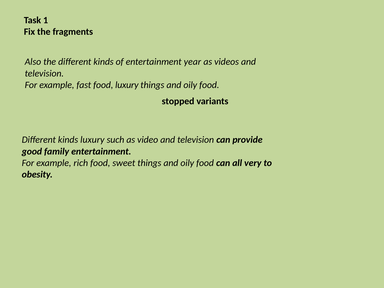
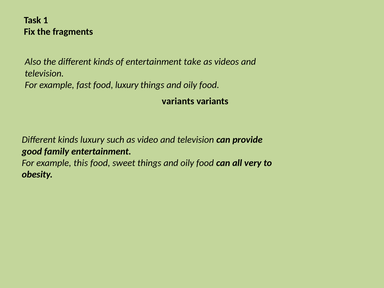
year: year -> take
stopped at (178, 101): stopped -> variants
rich: rich -> this
